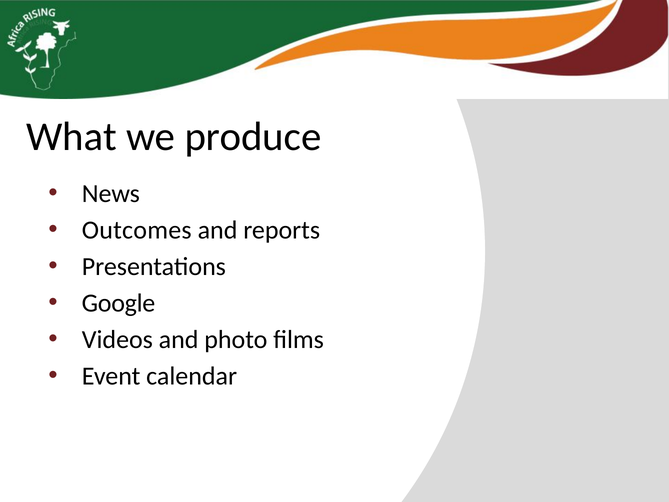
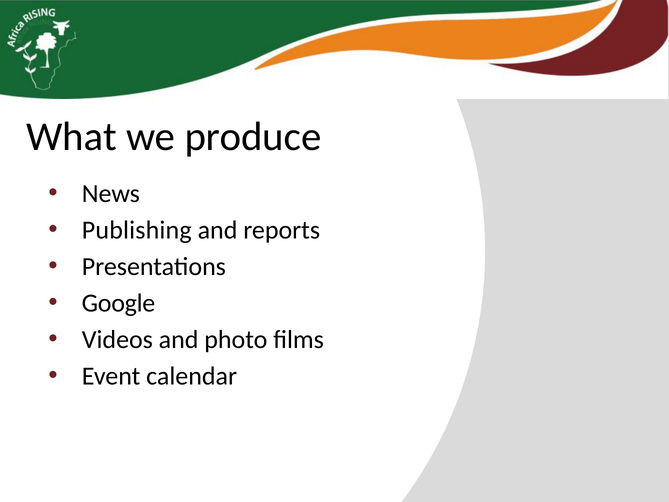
Outcomes: Outcomes -> Publishing
